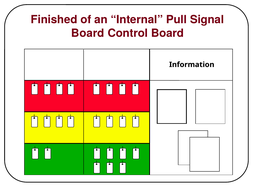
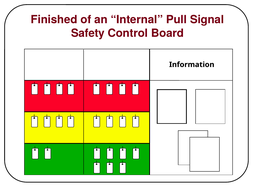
Board at (88, 33): Board -> Safety
